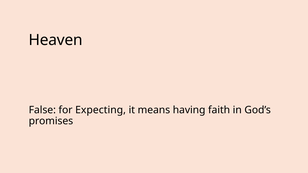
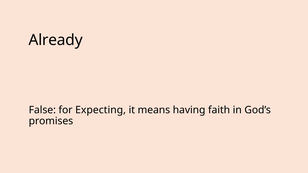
Heaven: Heaven -> Already
